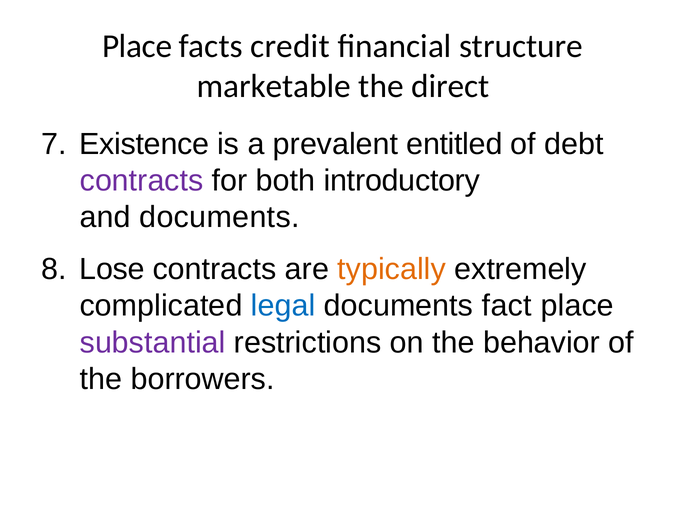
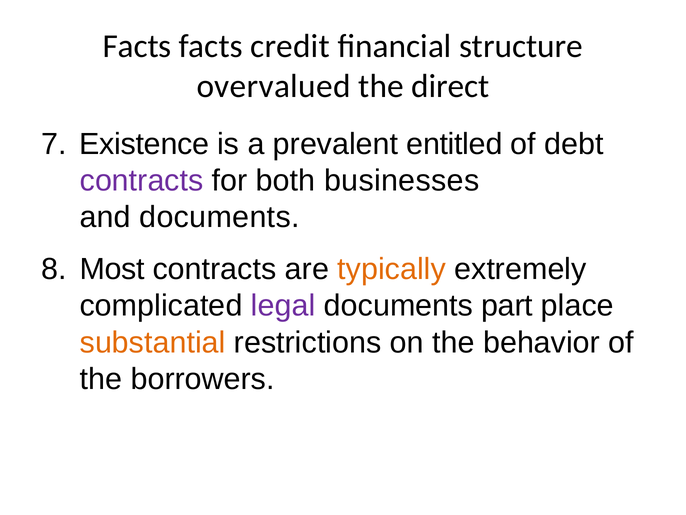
Place at (137, 46): Place -> Facts
marketable: marketable -> overvalued
introductory: introductory -> businesses
Lose: Lose -> Most
legal colour: blue -> purple
fact: fact -> part
substantial colour: purple -> orange
